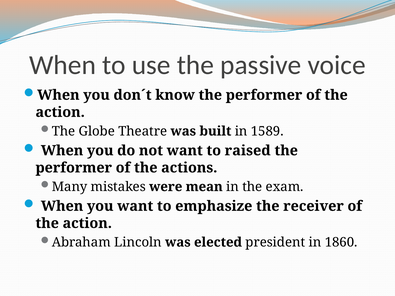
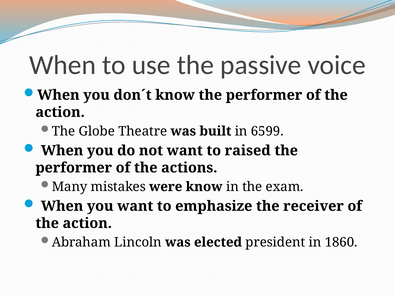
1589: 1589 -> 6599
were mean: mean -> know
